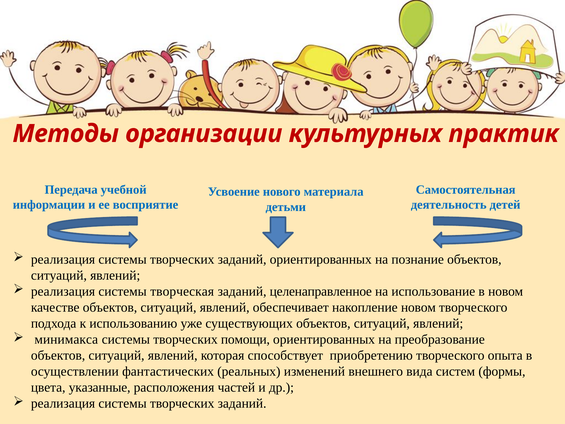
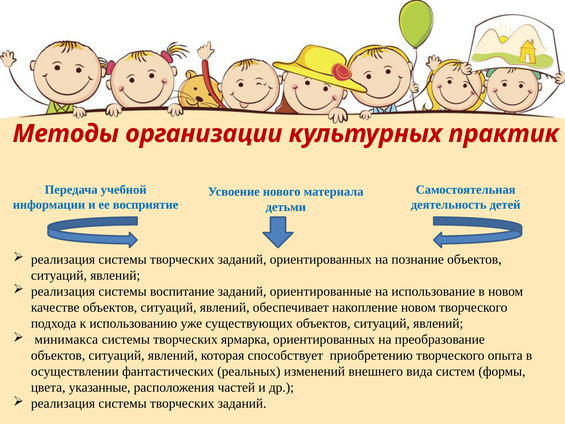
творческая: творческая -> воспитание
целенаправленное: целенаправленное -> ориентированные
помощи: помощи -> ярмарка
